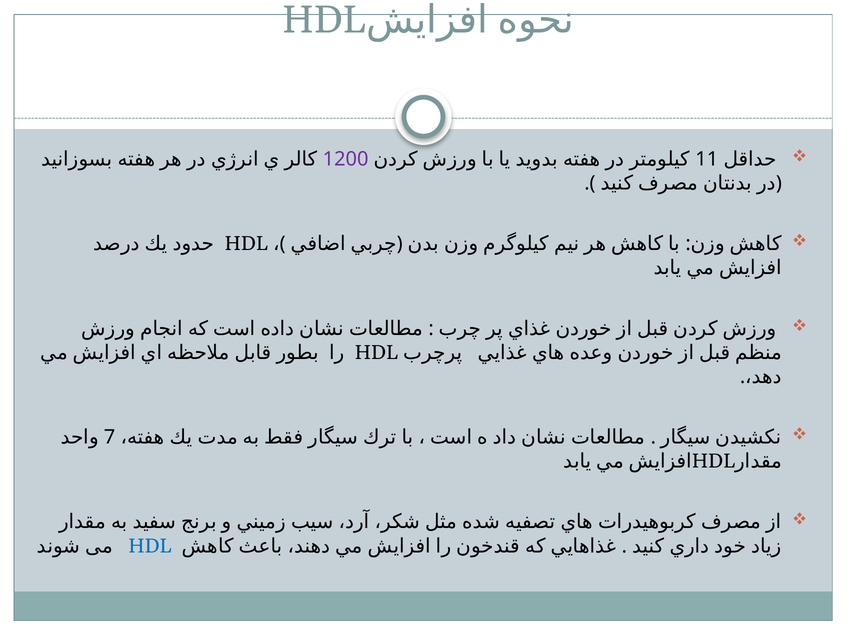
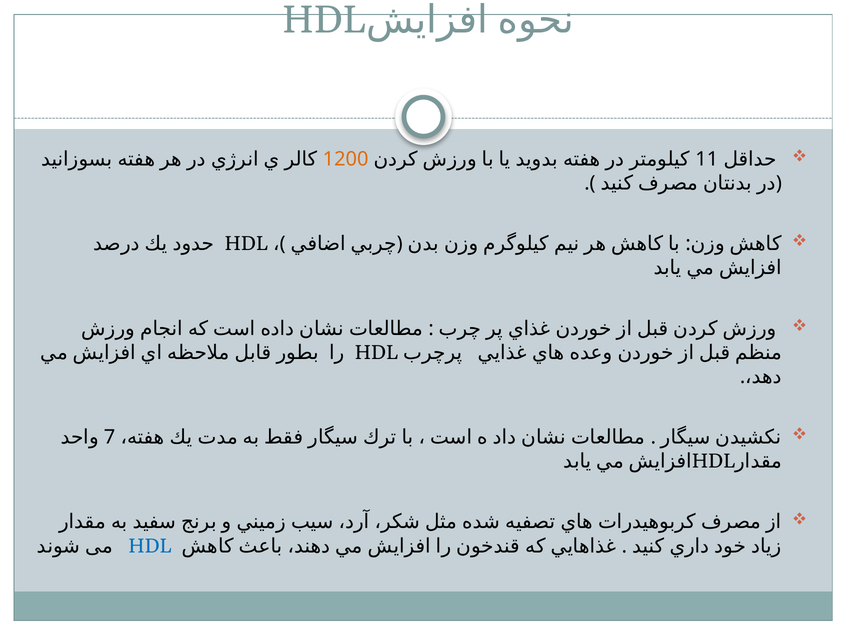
1200 colour: purple -> orange
